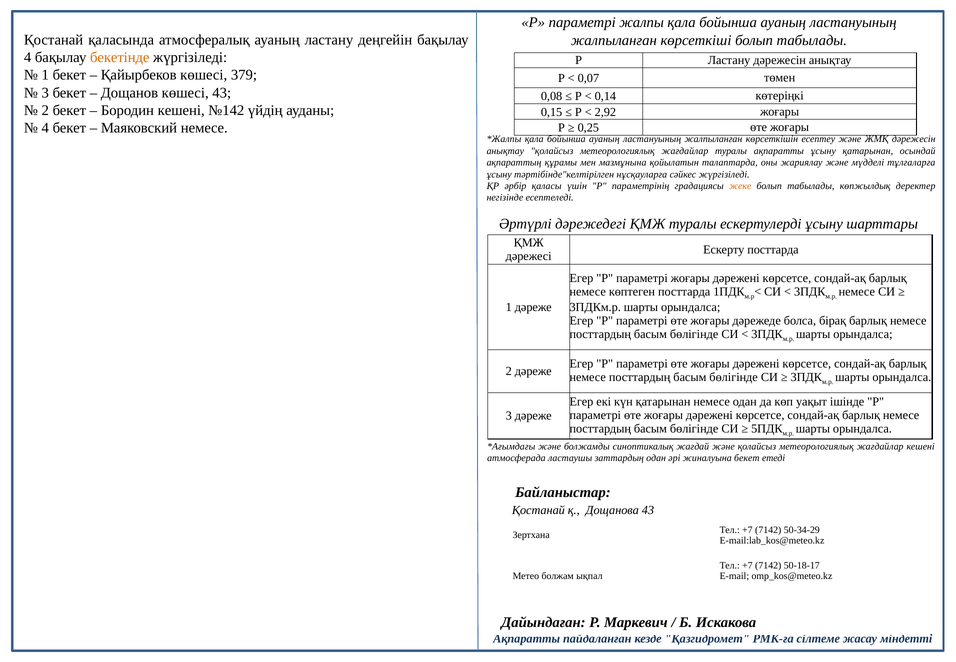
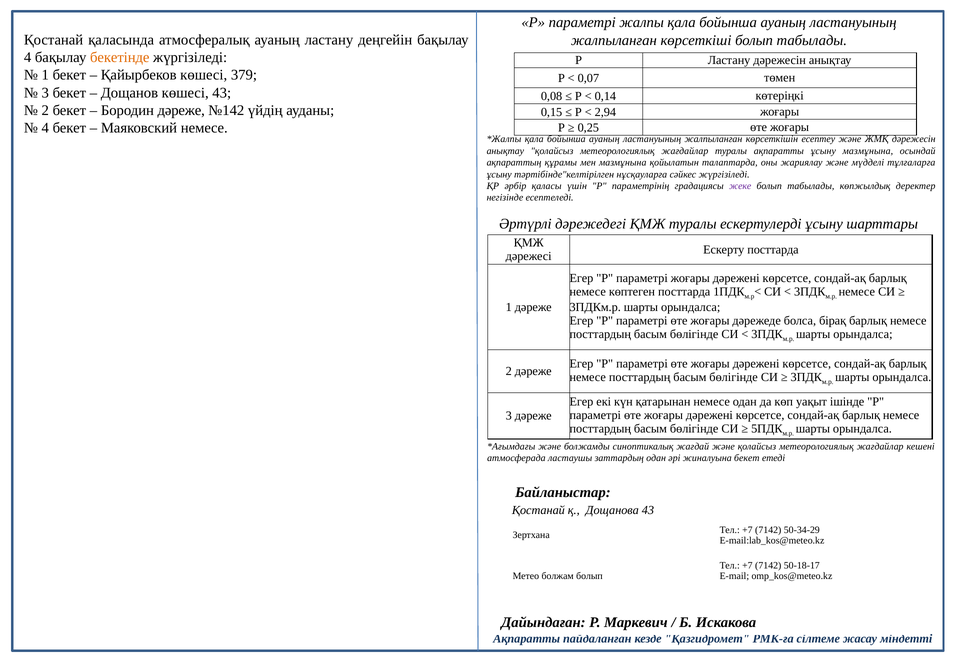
Бородин кешені: кешені -> дәреже
2,92: 2,92 -> 2,94
ұсыну қатарынан: қатарынан -> мазмұнына
жеке colour: orange -> purple
болжам ықпал: ықпал -> болып
